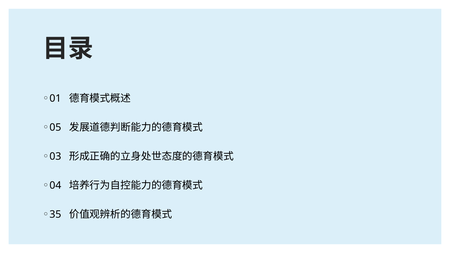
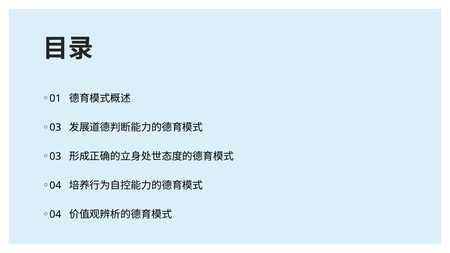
05 at (55, 128): 05 -> 03
35 at (55, 214): 35 -> 04
